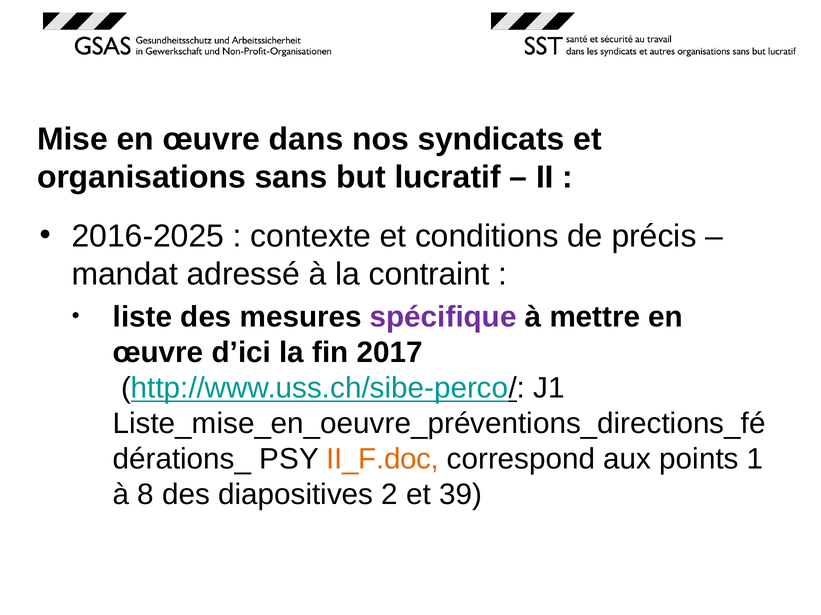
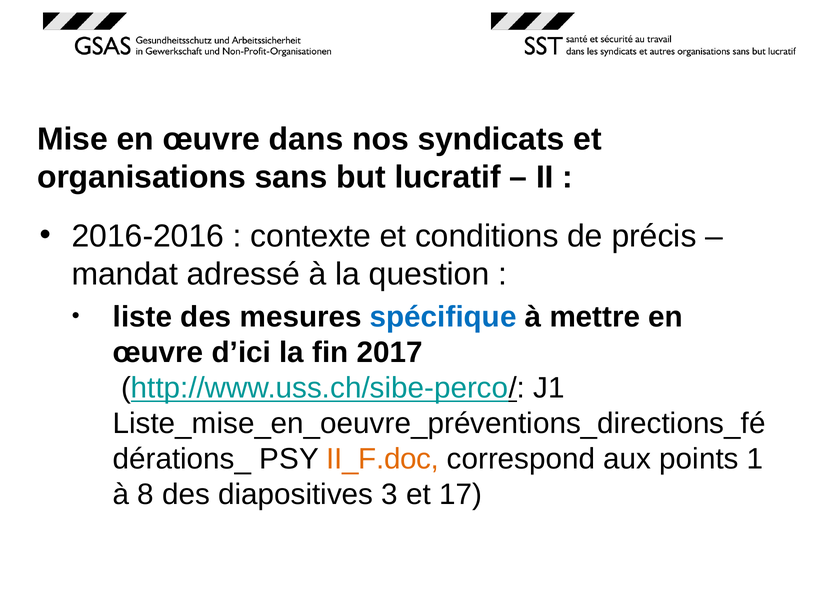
2016-2025: 2016-2025 -> 2016-2016
contraint: contraint -> question
spécifique colour: purple -> blue
2: 2 -> 3
39: 39 -> 17
